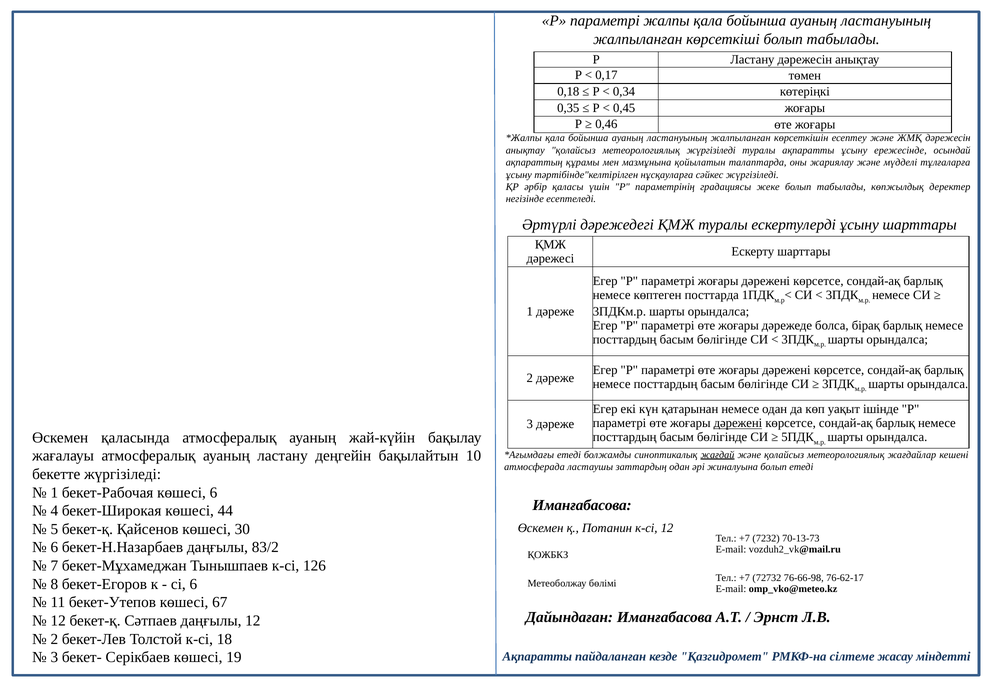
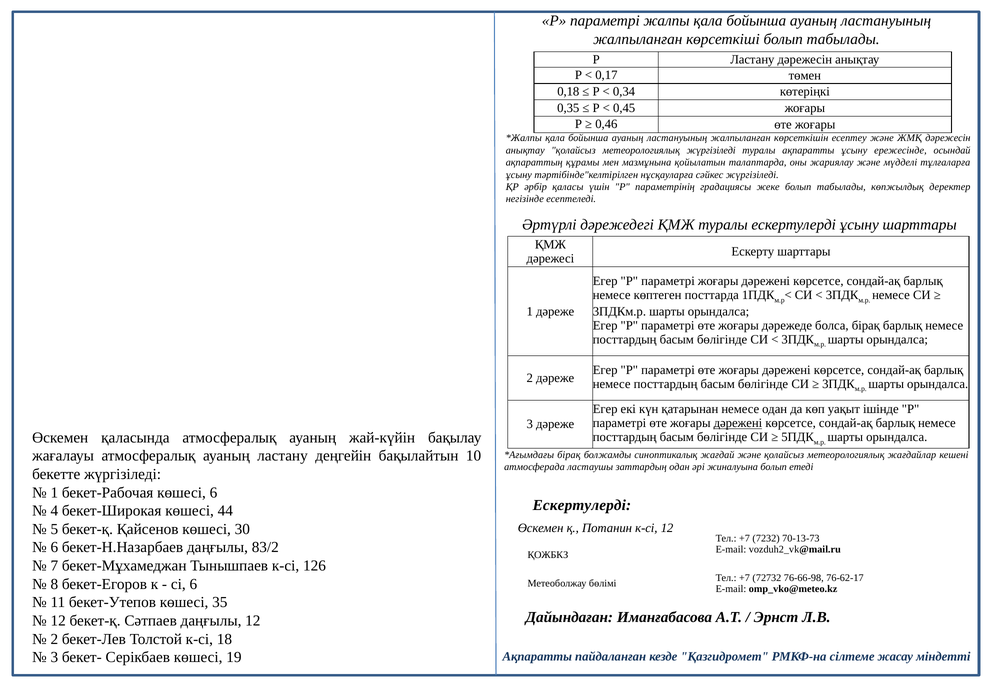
етеді at (569, 454): етеді -> бірақ
жағдай underline: present -> none
Иманғабасова at (582, 505): Иманғабасова -> Ескертулерді
67: 67 -> 35
